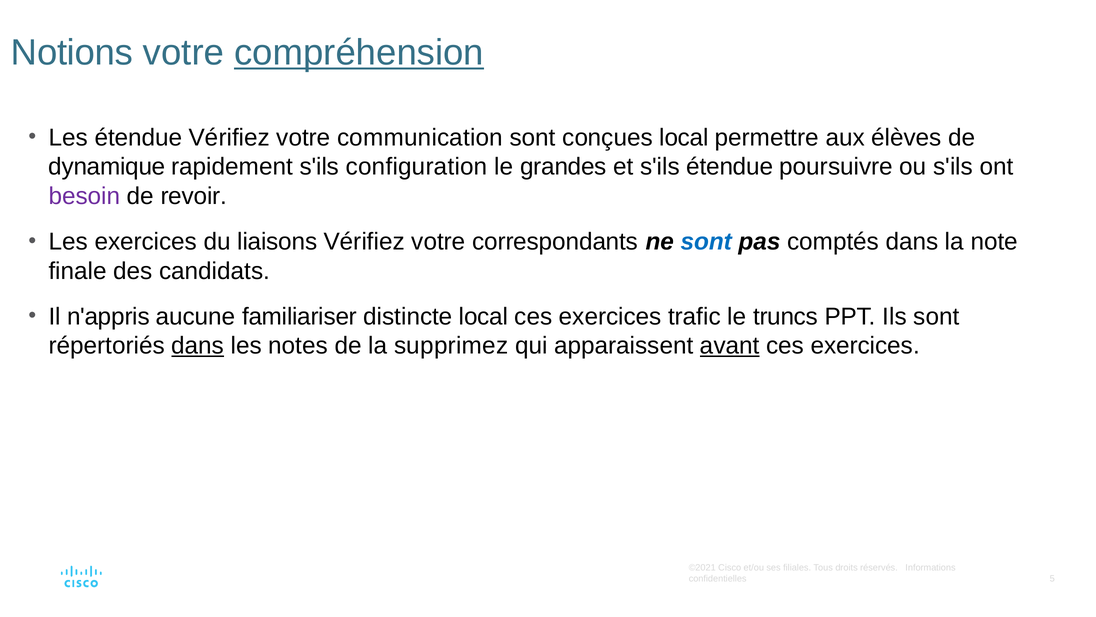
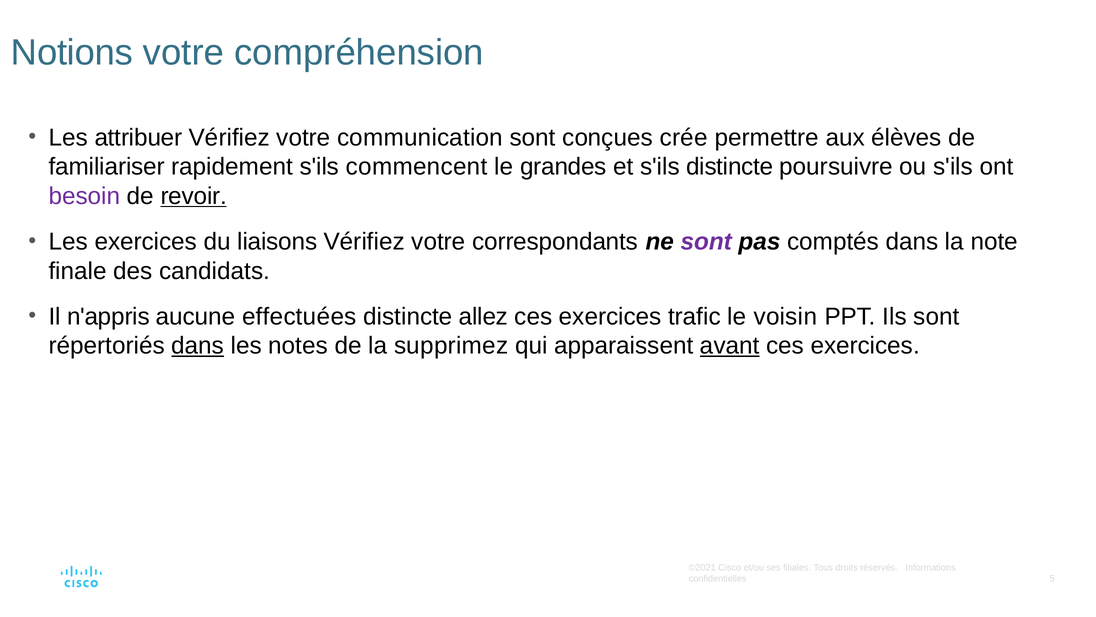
compréhension underline: present -> none
Les étendue: étendue -> attribuer
conçues local: local -> crée
dynamique: dynamique -> familiariser
configuration: configuration -> commencent
s'ils étendue: étendue -> distincte
revoir underline: none -> present
sont at (706, 242) colour: blue -> purple
familiariser: familiariser -> effectuées
distincte local: local -> allez
truncs: truncs -> voisin
